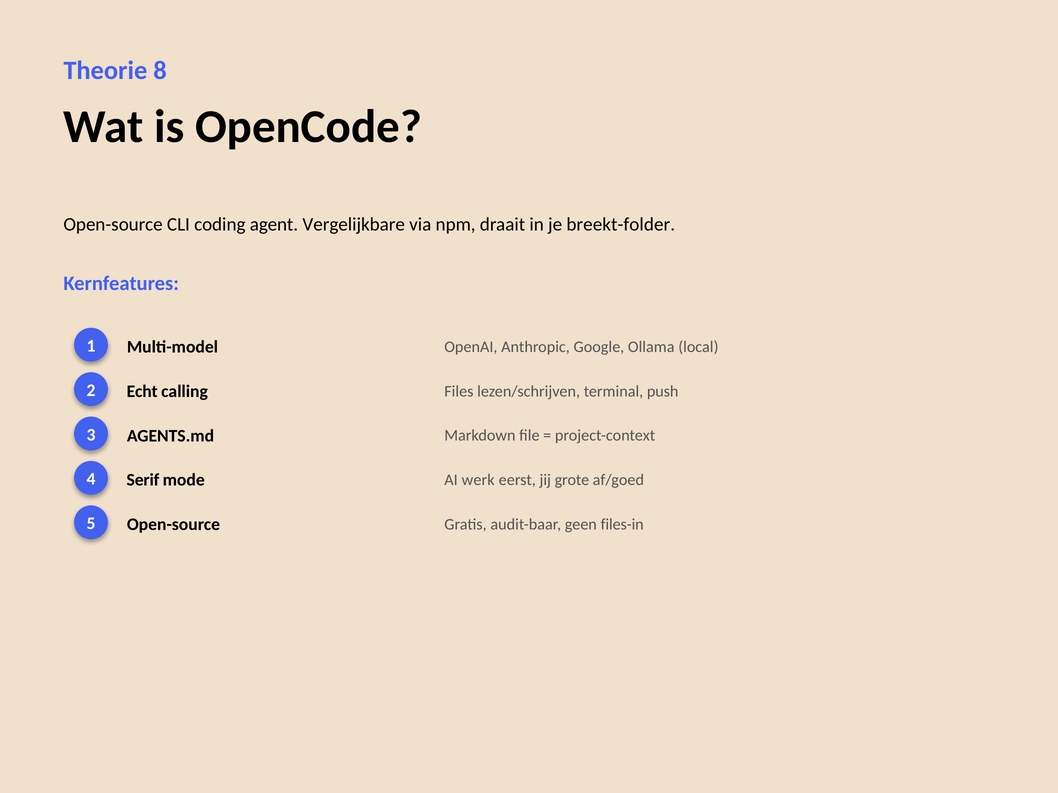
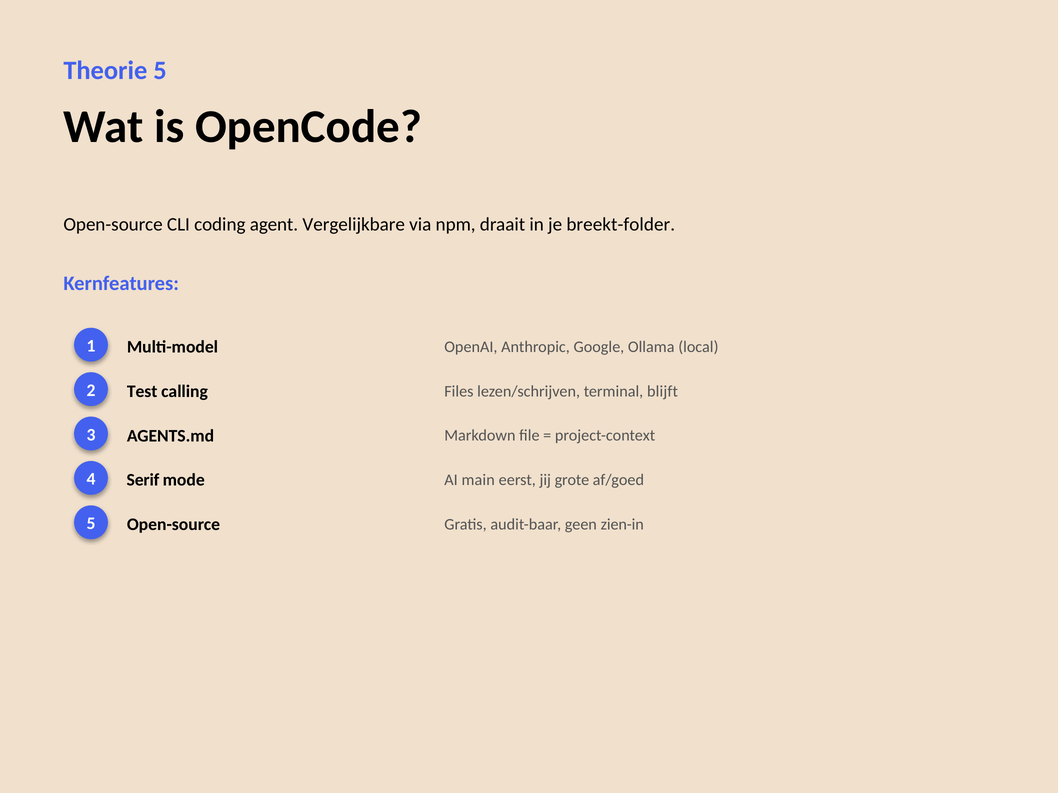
Theorie 8: 8 -> 5
Echt: Echt -> Test
push: push -> blijft
werk: werk -> main
files-in: files-in -> zien-in
